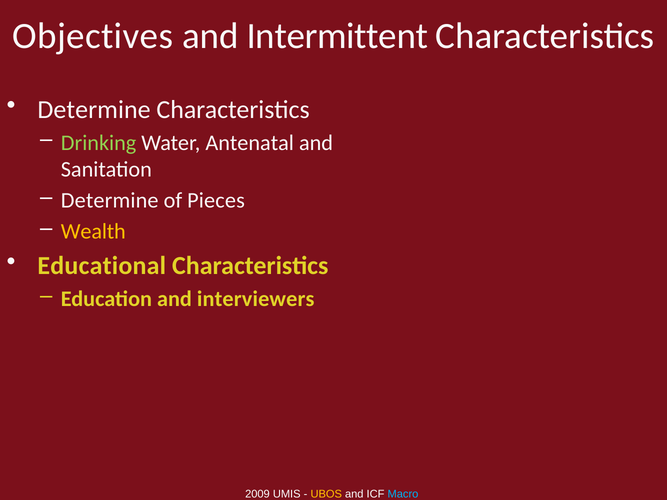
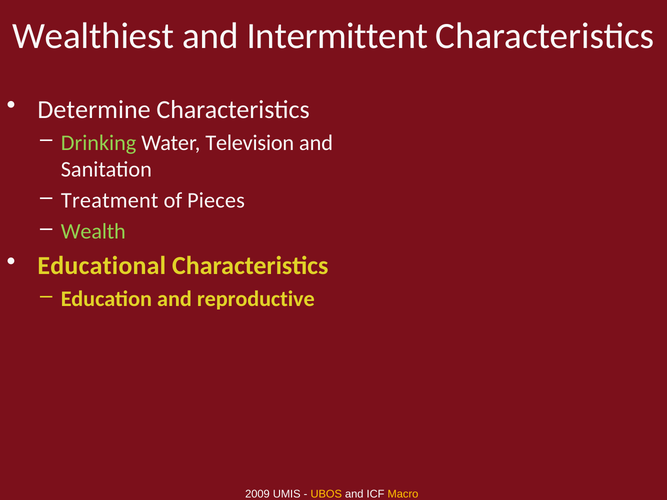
Objectives: Objectives -> Wealthiest
Antenatal: Antenatal -> Television
Determine at (110, 201): Determine -> Treatment
Wealth colour: yellow -> light green
interviewers: interviewers -> reproductive
Macro colour: light blue -> yellow
